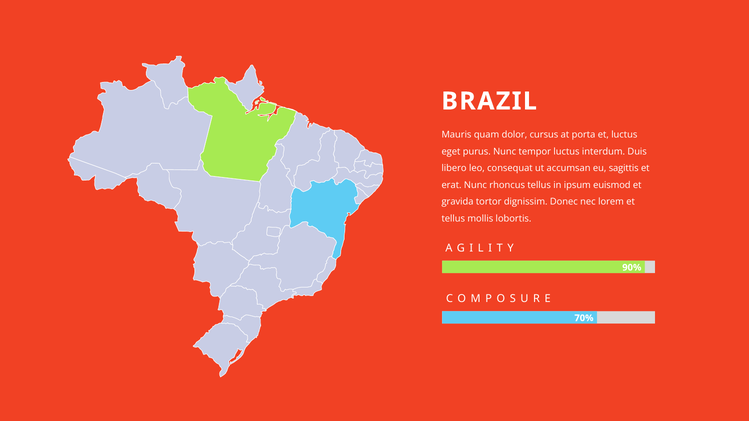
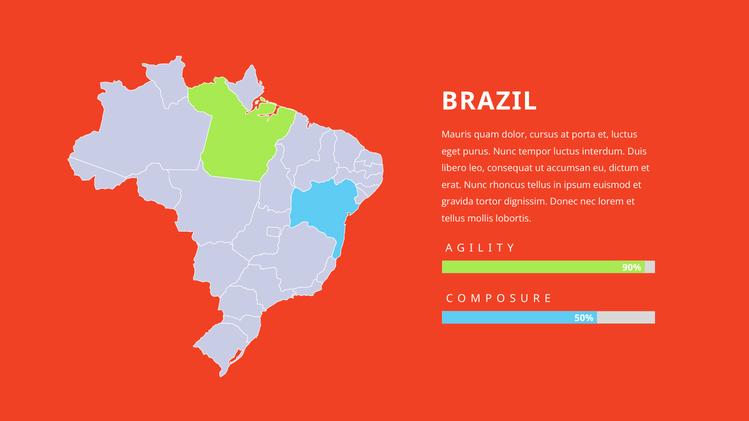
sagittis: sagittis -> dictum
70%: 70% -> 50%
